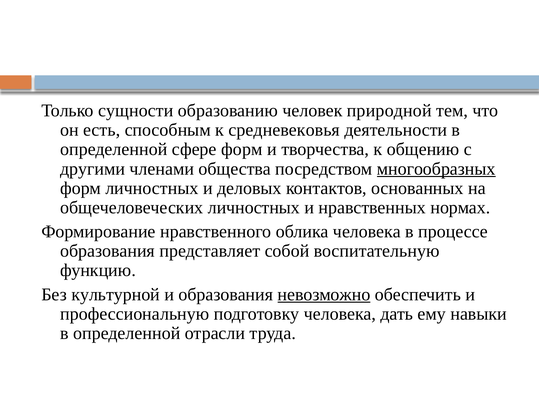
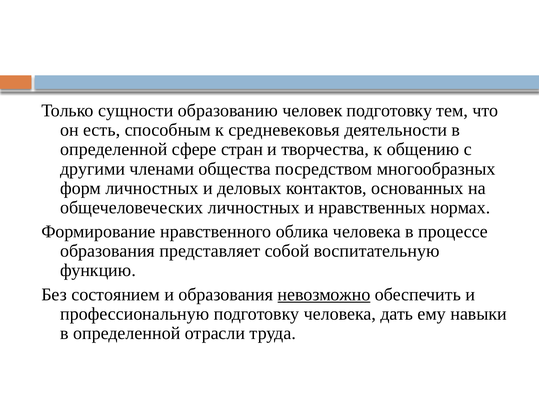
человек природной: природной -> подготовку
сфере форм: форм -> стран
многообразных underline: present -> none
культурной: культурной -> состоянием
